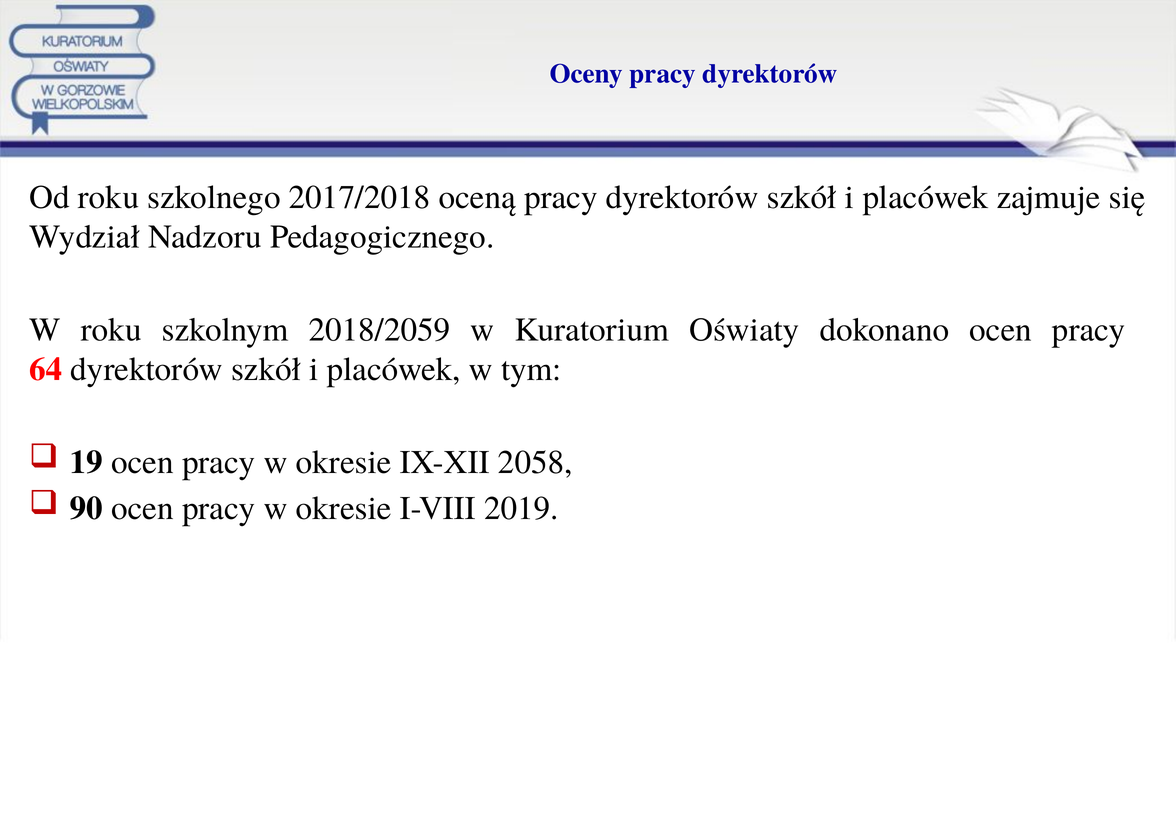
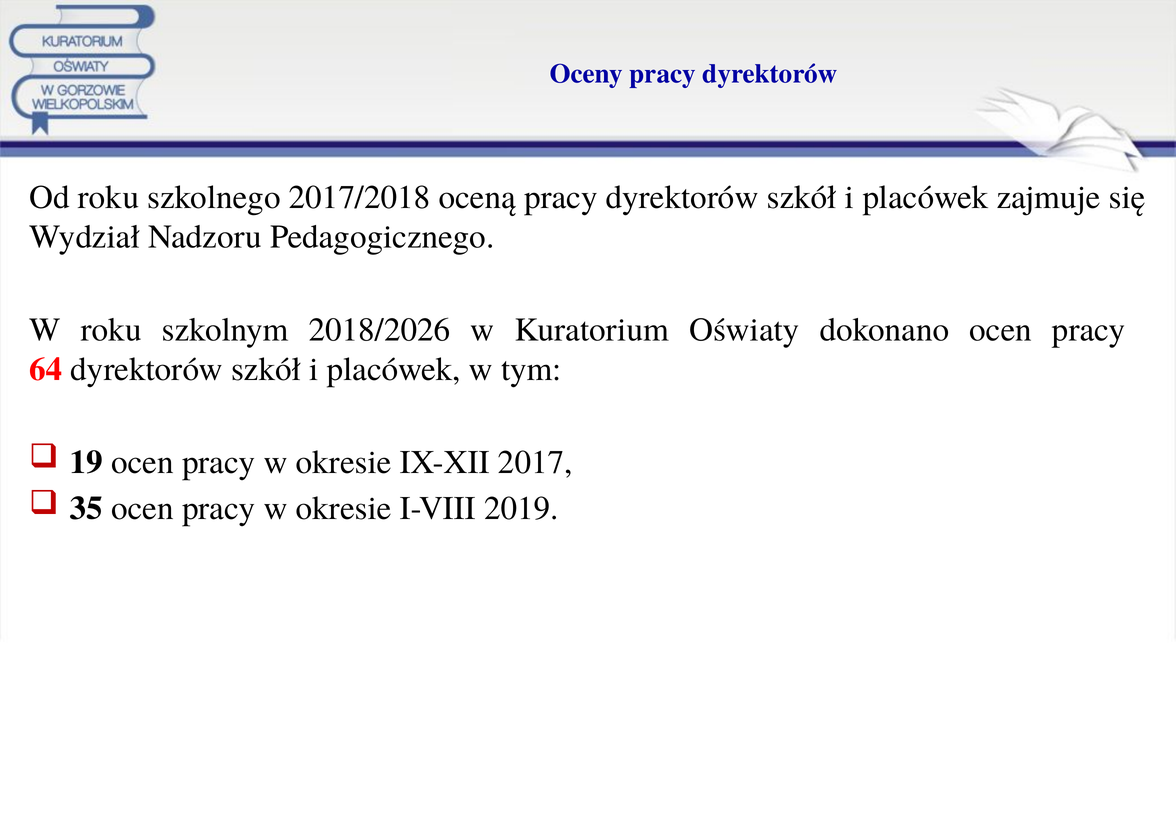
2018/2059: 2018/2059 -> 2018/2026
2058: 2058 -> 2017
90: 90 -> 35
